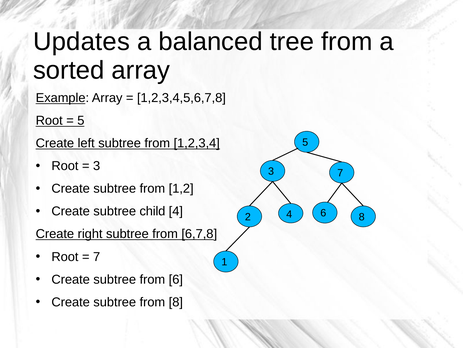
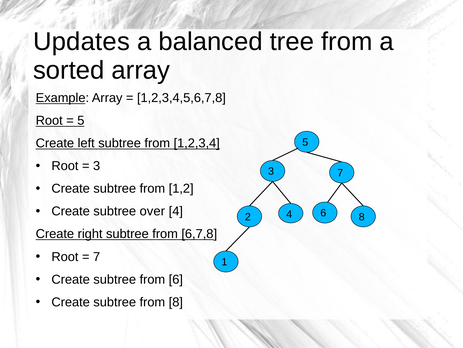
child: child -> over
